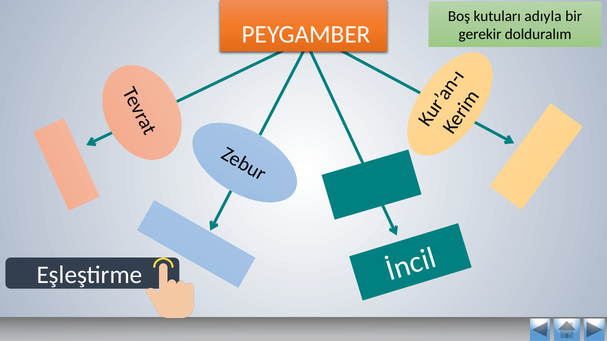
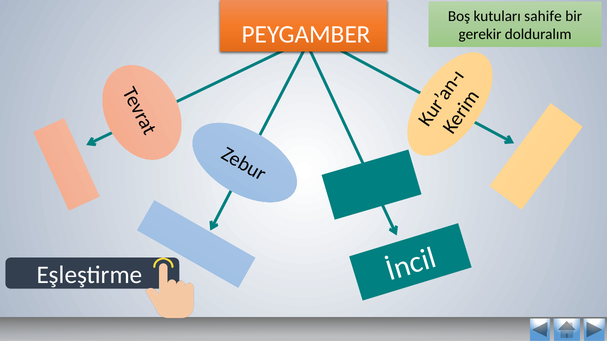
adıyla: adıyla -> sahife
